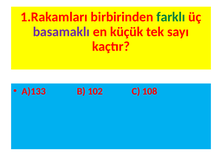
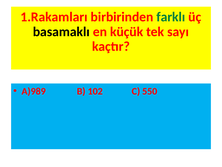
basamaklı colour: purple -> black
A)133: A)133 -> A)989
108: 108 -> 550
